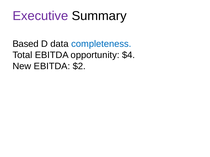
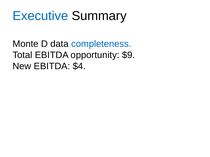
Executive colour: purple -> blue
Based: Based -> Monte
$4: $4 -> $9
$2: $2 -> $4
